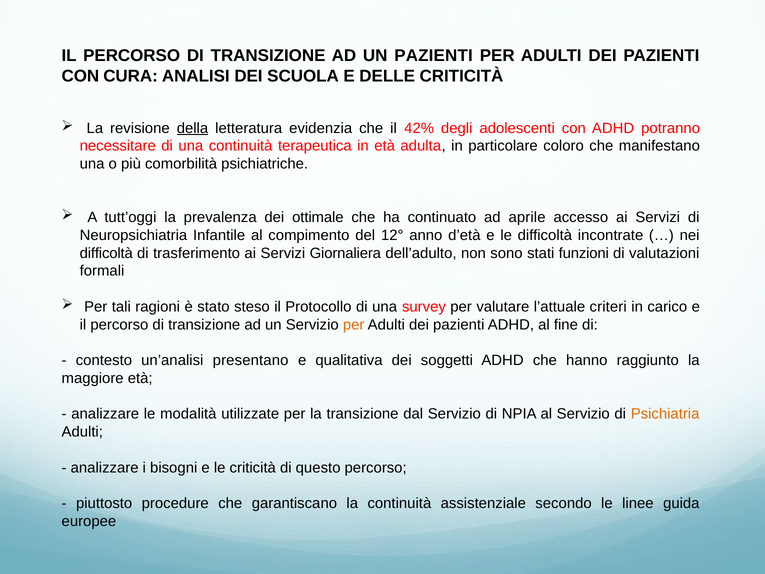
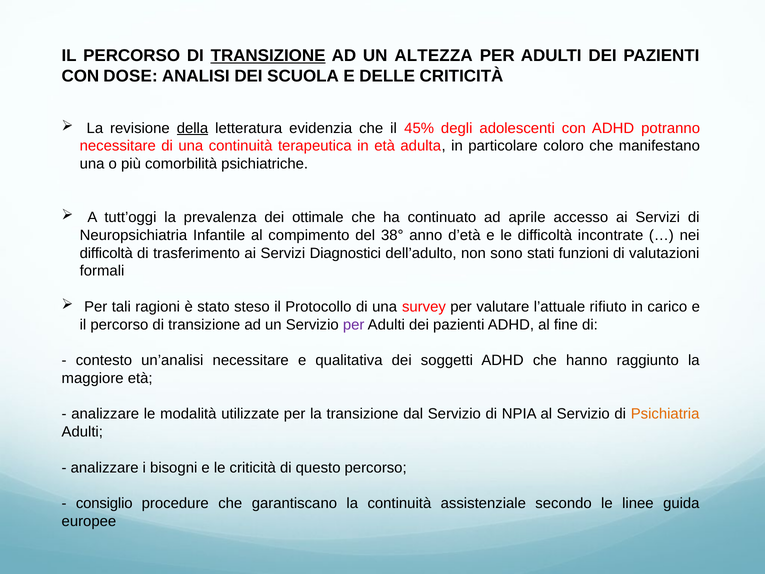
TRANSIZIONE at (268, 56) underline: none -> present
UN PAZIENTI: PAZIENTI -> ALTEZZA
CURA: CURA -> DOSE
42%: 42% -> 45%
12°: 12° -> 38°
Giornaliera: Giornaliera -> Diagnostici
criteri: criteri -> rifiuto
per at (354, 325) colour: orange -> purple
un’analisi presentano: presentano -> necessitare
piuttosto: piuttosto -> consiglio
